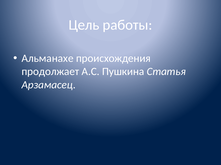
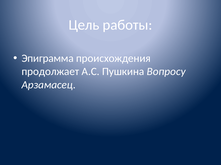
Альманахе: Альманахе -> Эпиграмма
Статья: Статья -> Вопросу
